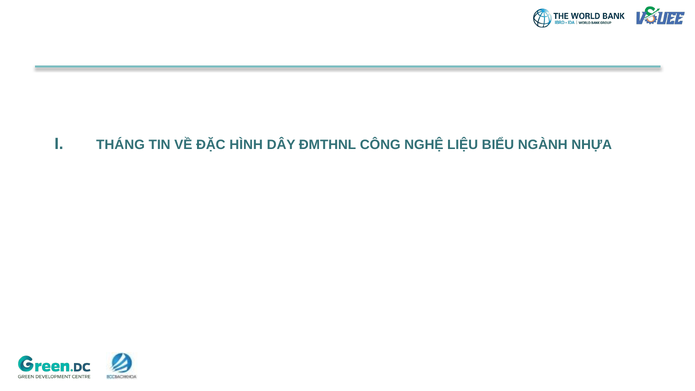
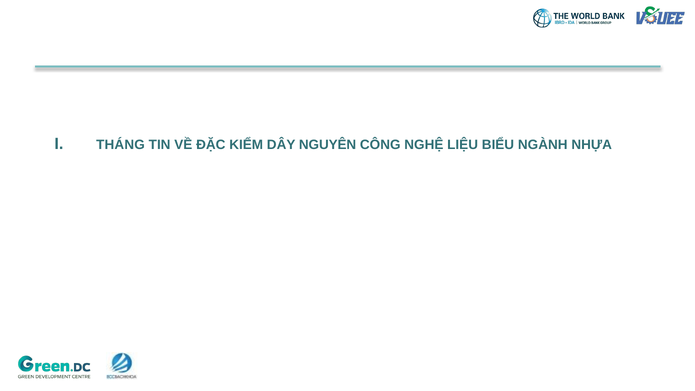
HÌNH: HÌNH -> KIỂM
ĐMTHNL: ĐMTHNL -> NGUYÊN
